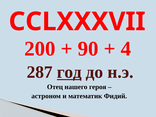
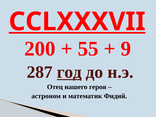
CCLXXXVII underline: none -> present
90: 90 -> 55
4: 4 -> 9
